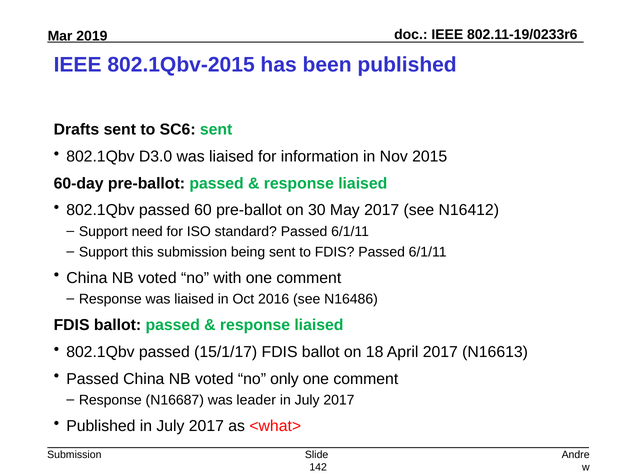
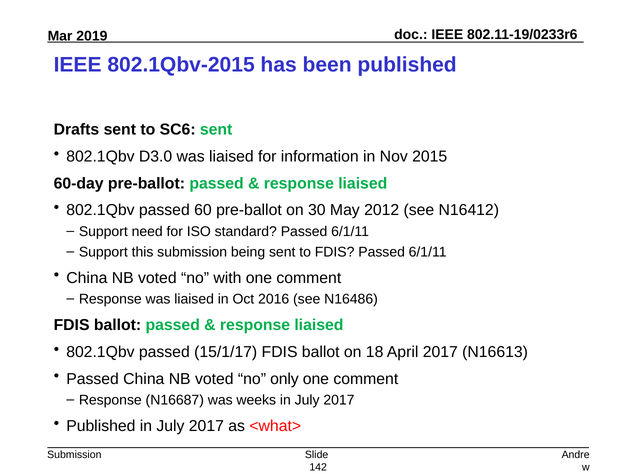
May 2017: 2017 -> 2012
leader: leader -> weeks
